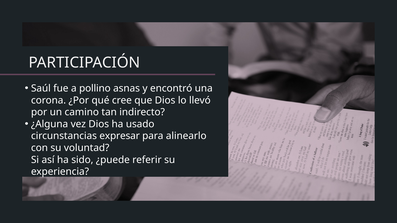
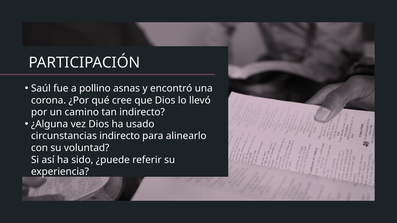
circunstancias expresar: expresar -> indirecto
